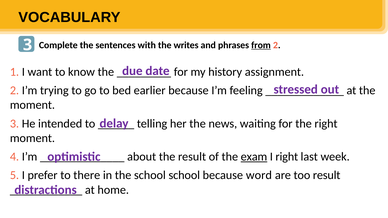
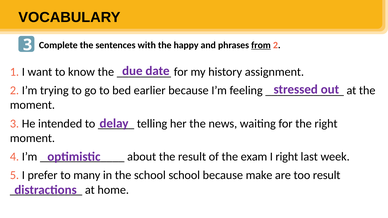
writes: writes -> happy
exam underline: present -> none
there: there -> many
word: word -> make
